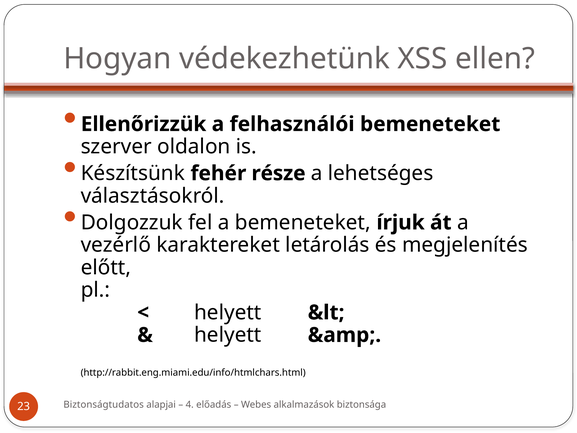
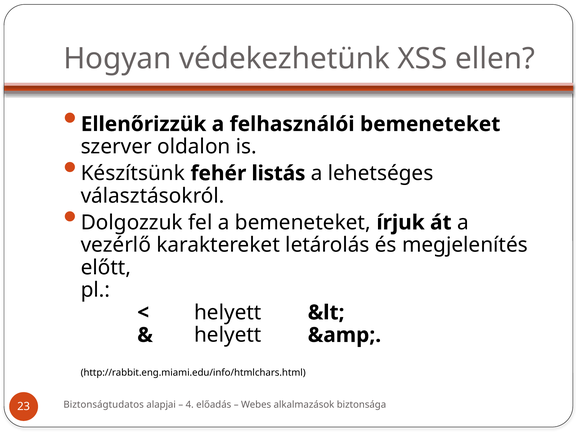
része: része -> listás
